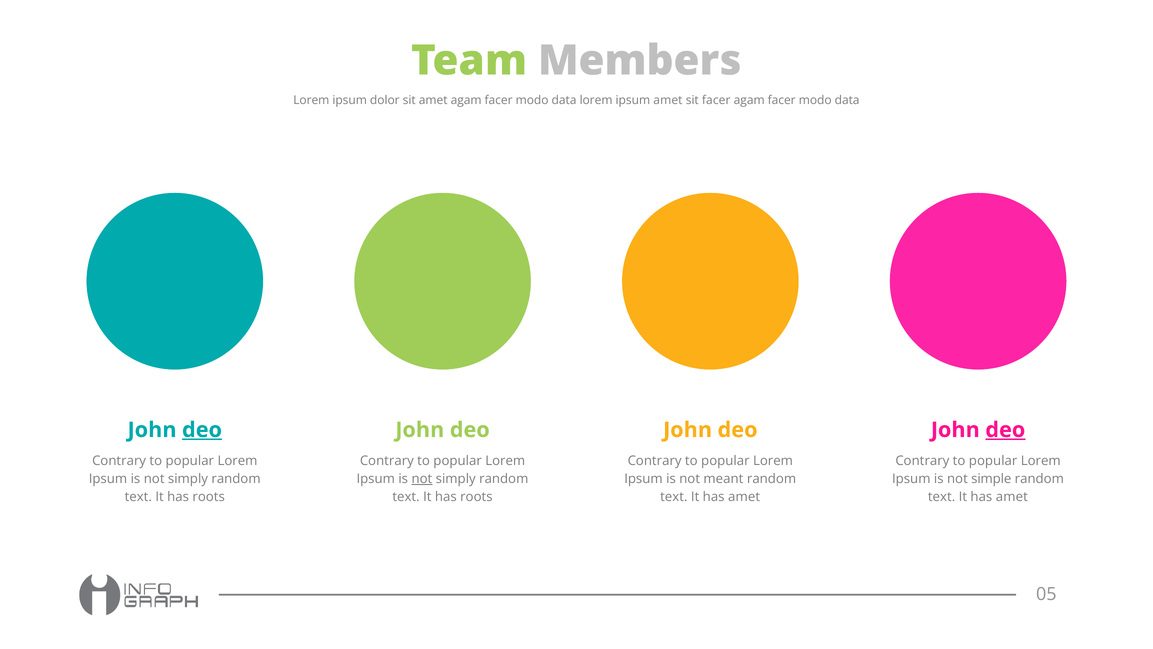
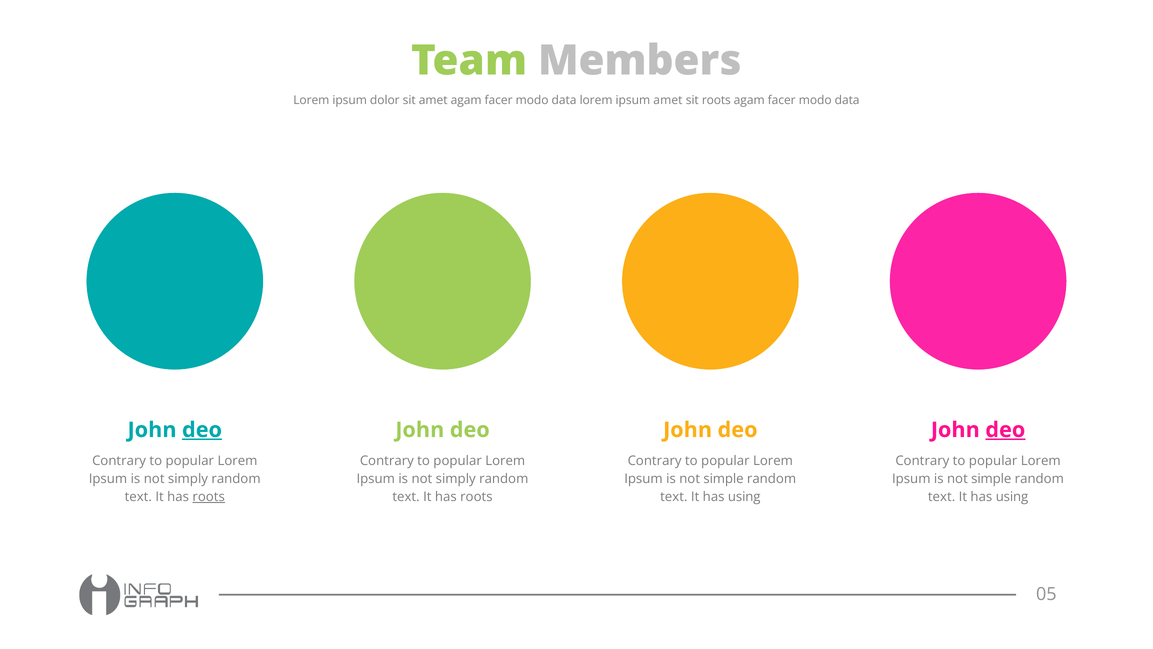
sit facer: facer -> roots
not at (422, 478) underline: present -> none
meant at (723, 478): meant -> simple
roots at (209, 496) underline: none -> present
amet at (744, 496): amet -> using
amet at (1012, 496): amet -> using
